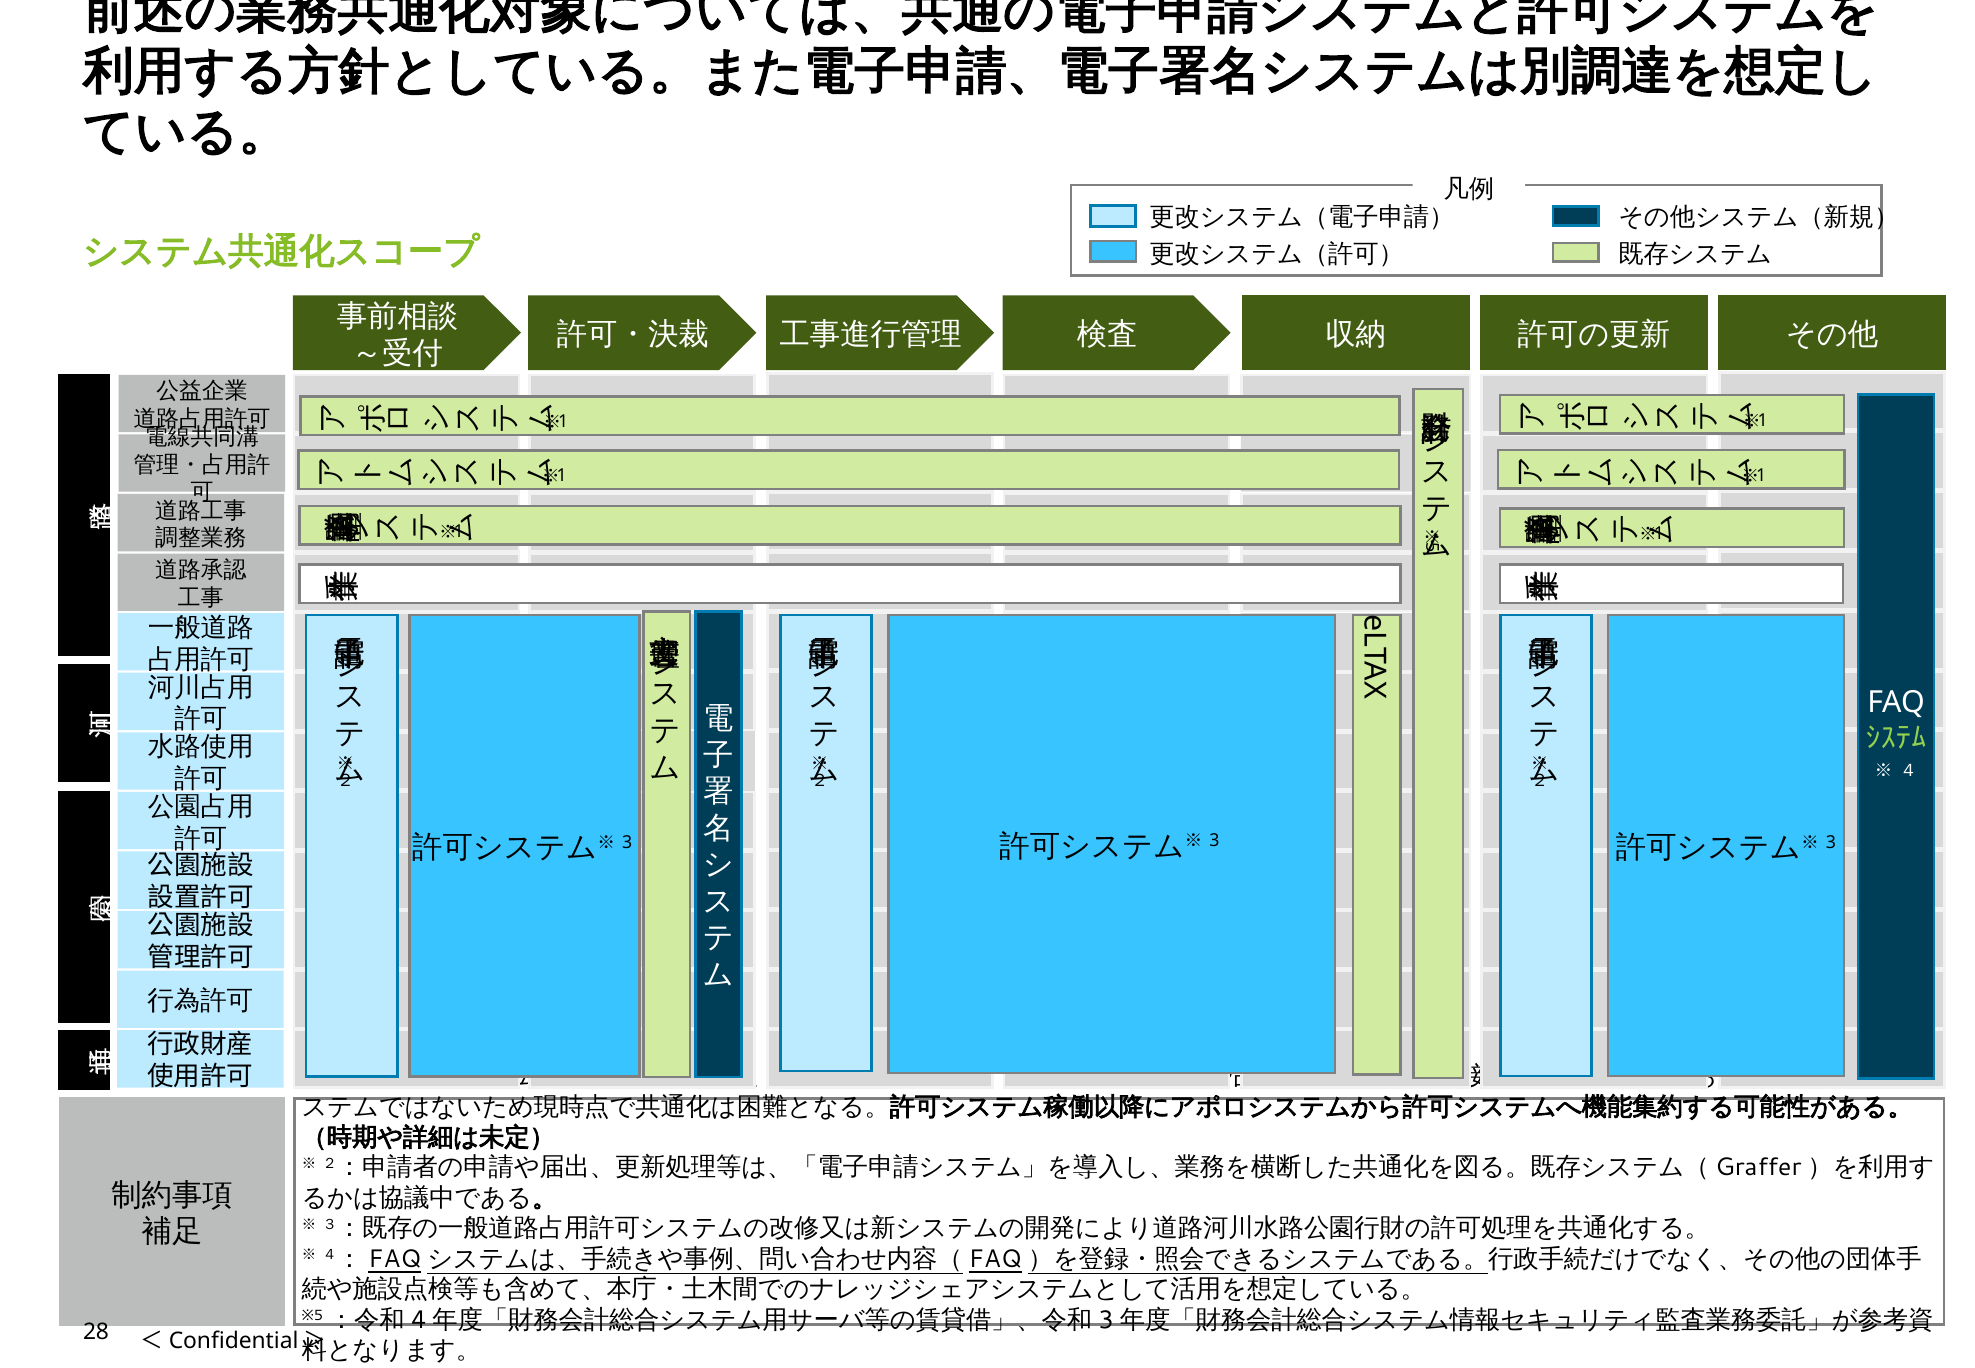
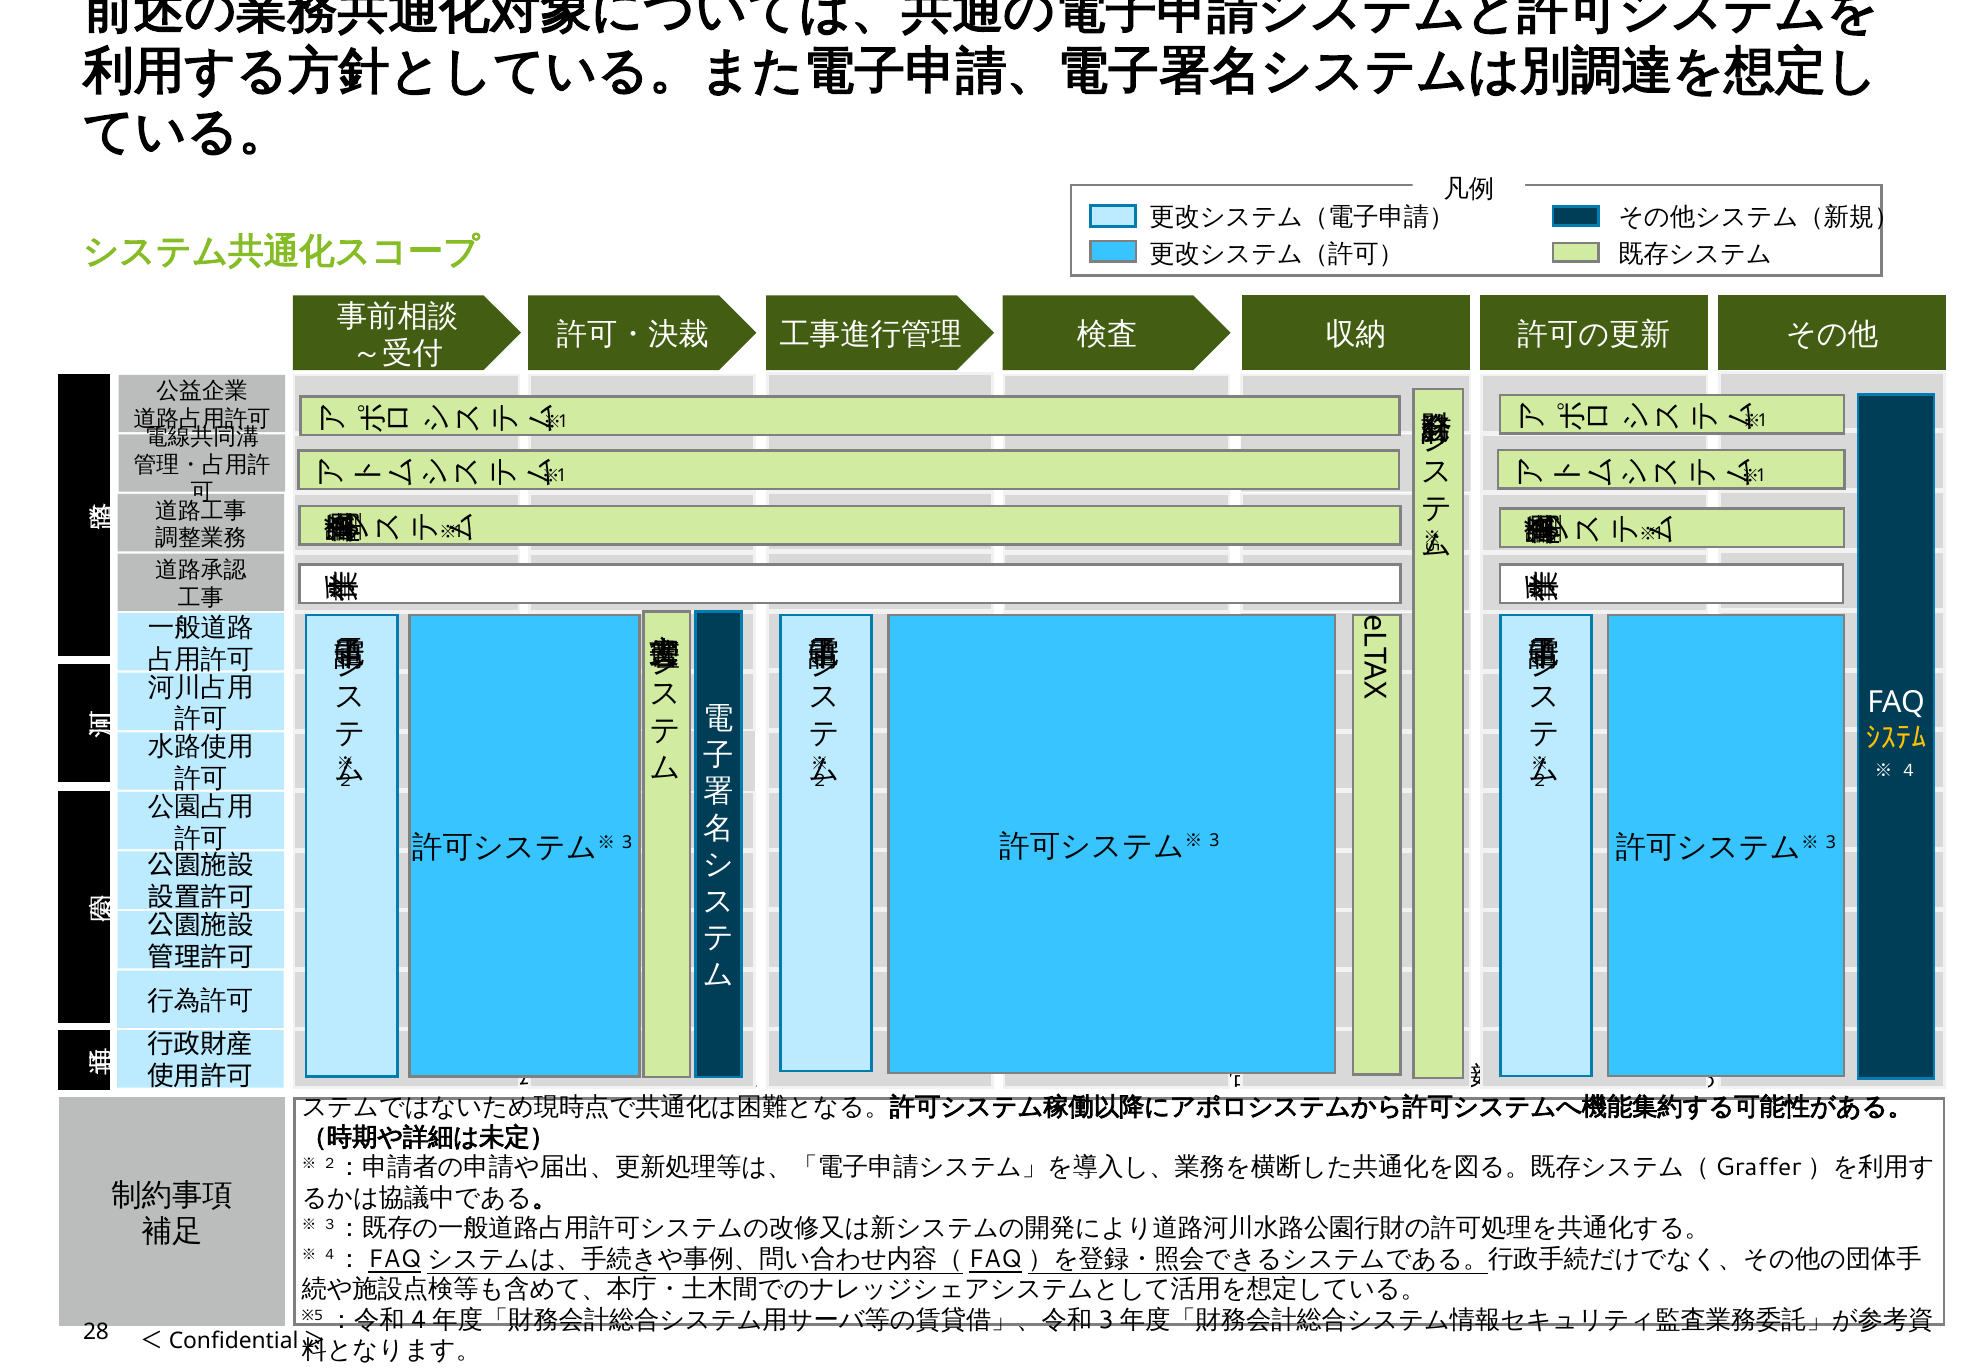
ｼｽﾃﾑ colour: light green -> yellow
